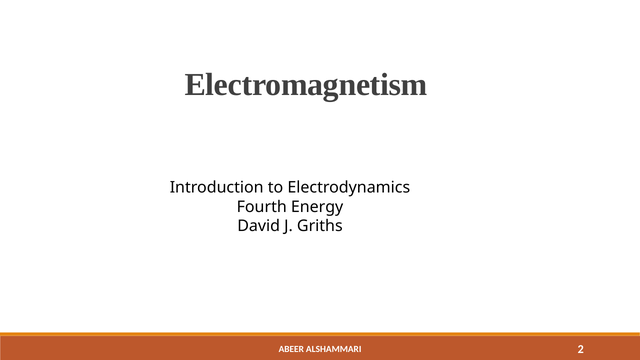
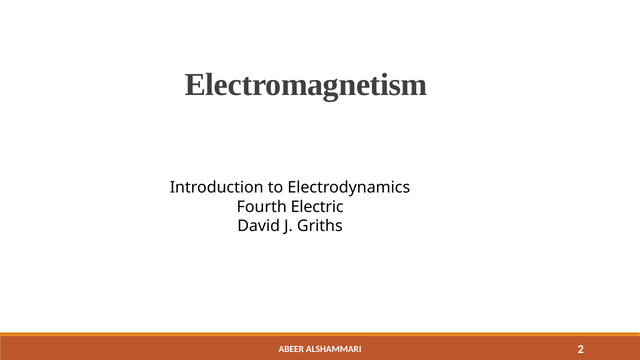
Energy: Energy -> Electric
